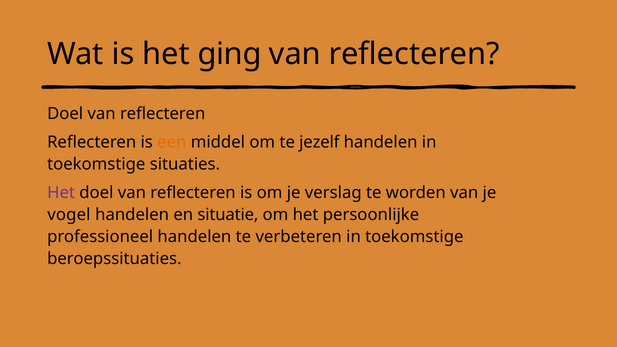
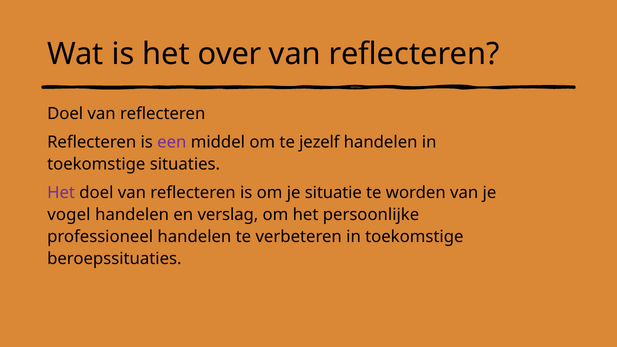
ging: ging -> over
een colour: orange -> purple
verslag: verslag -> situatie
situatie: situatie -> verslag
